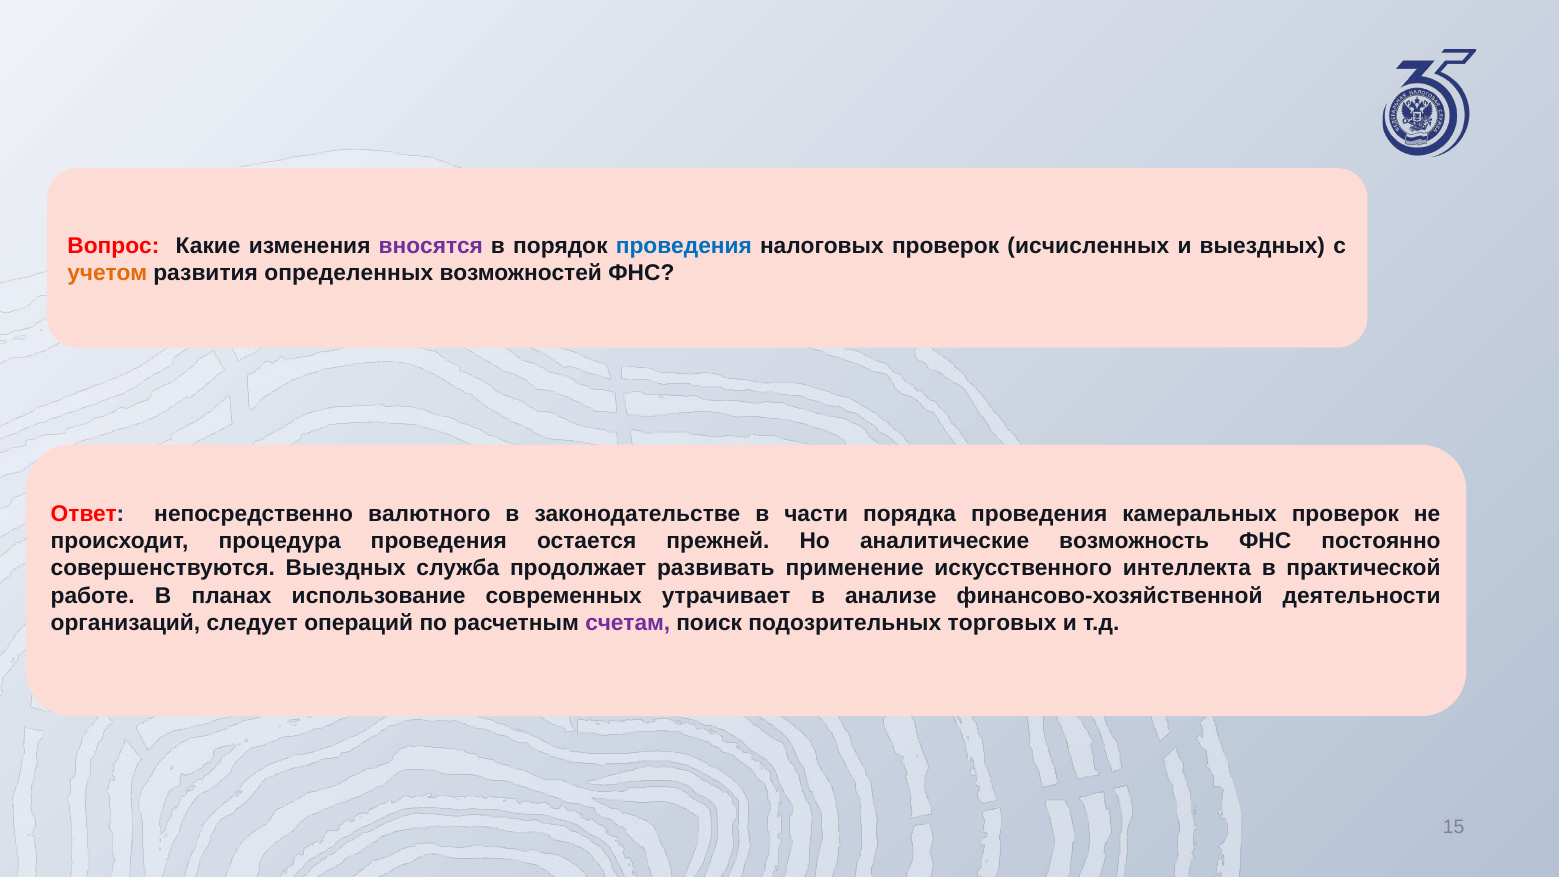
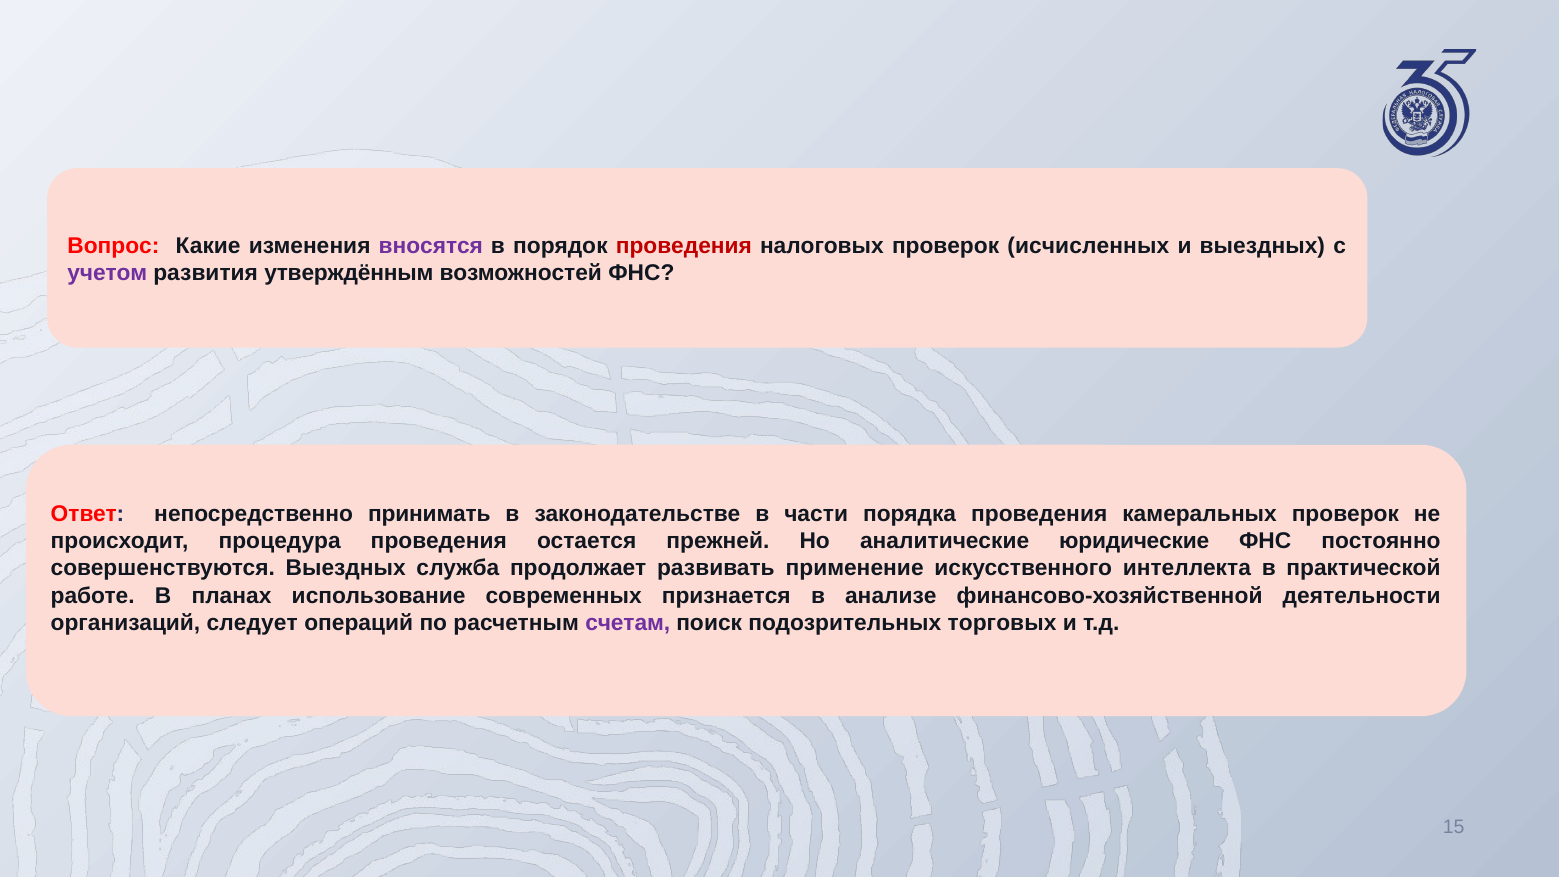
проведения at (684, 246) colour: blue -> red
учетом colour: orange -> purple
определенных: определенных -> утверждённым
валютного: валютного -> принимать
возможность: возможность -> юридические
утрачивает: утрачивает -> признается
